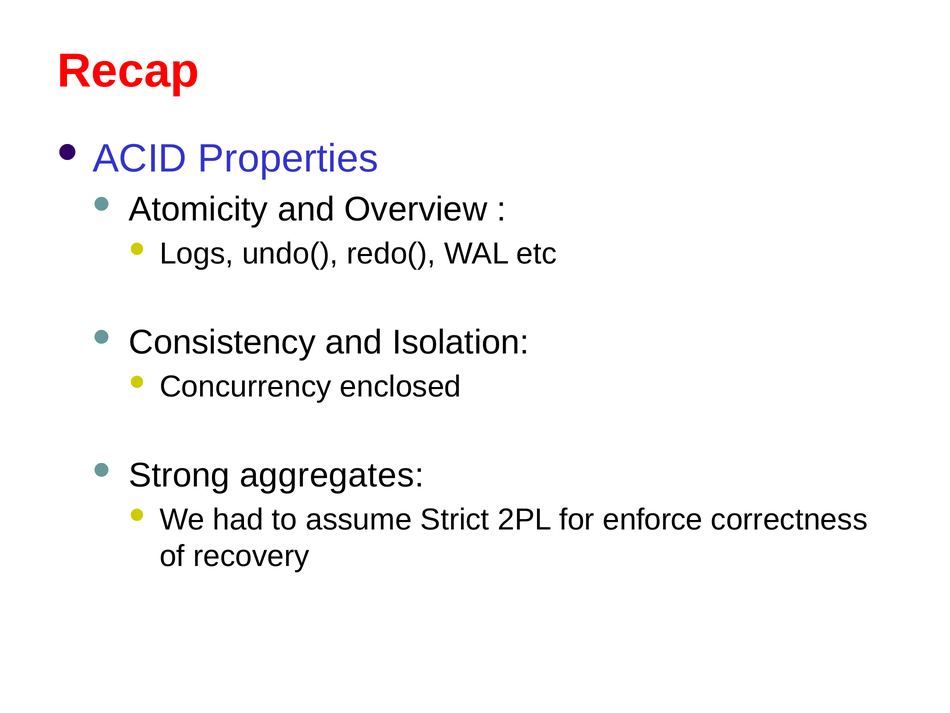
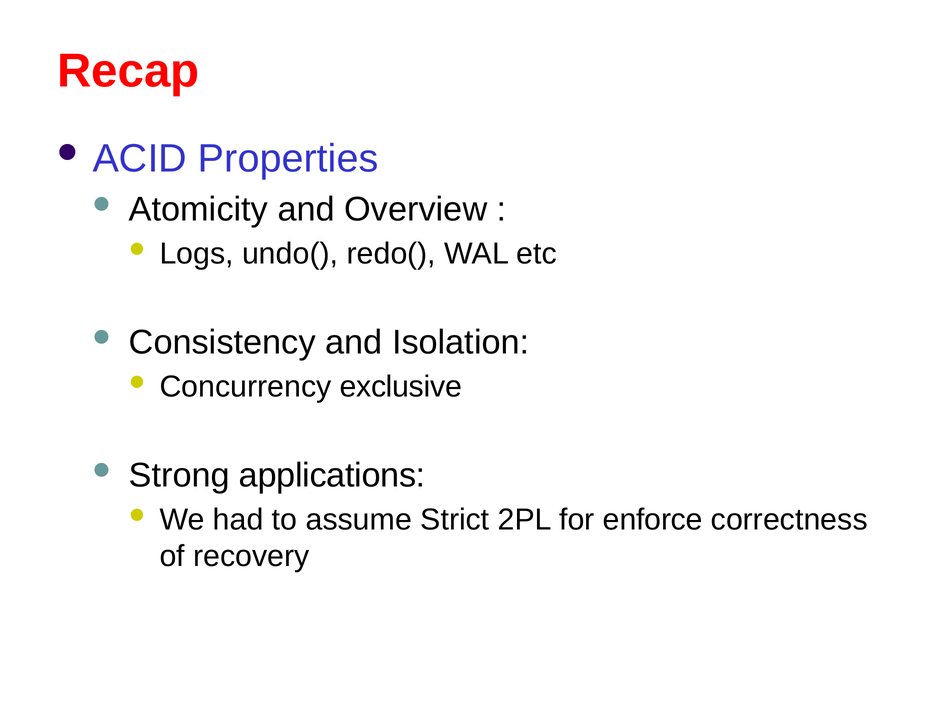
enclosed: enclosed -> exclusive
aggregates: aggregates -> applications
